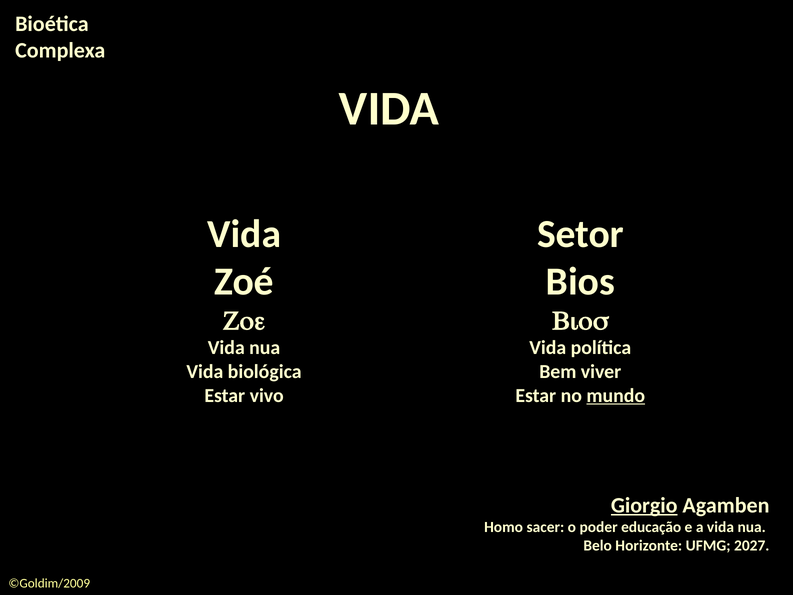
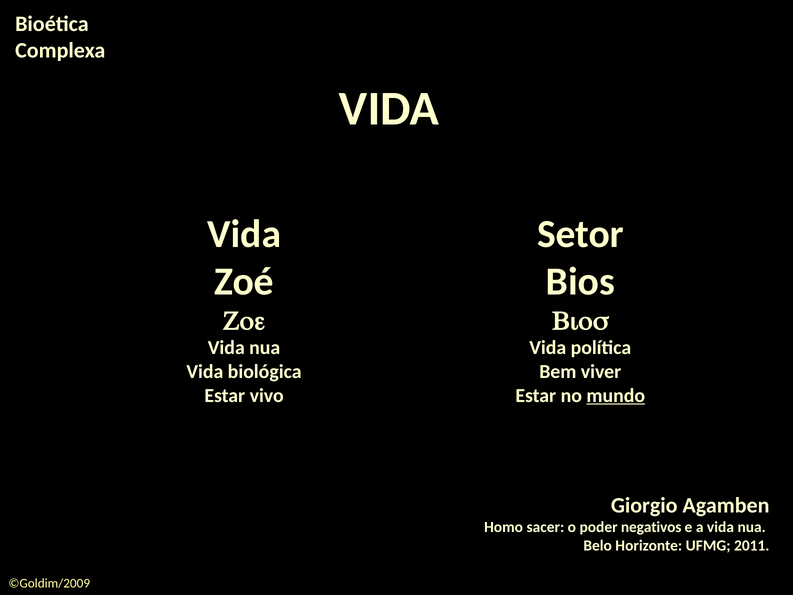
Giorgio underline: present -> none
educação: educação -> negativos
2027: 2027 -> 2011
